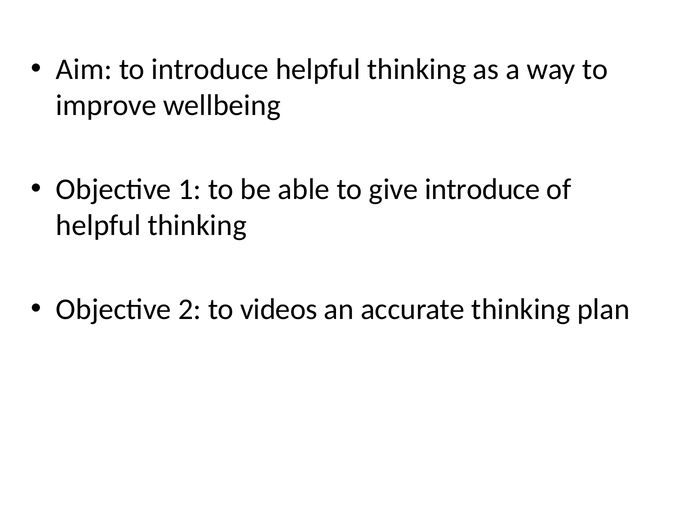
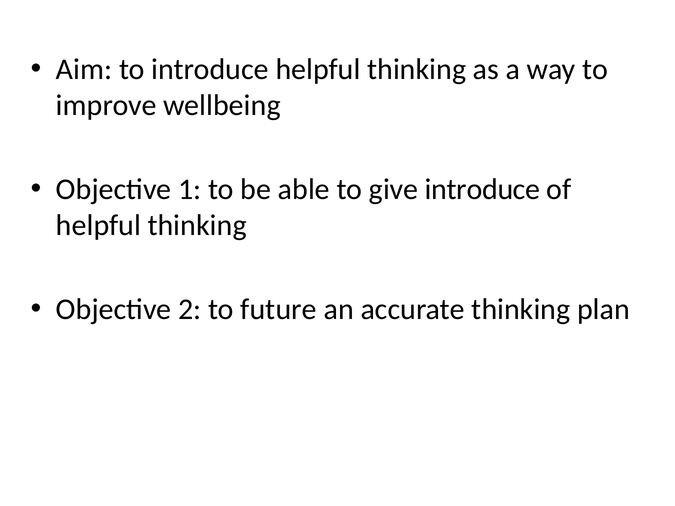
videos: videos -> future
